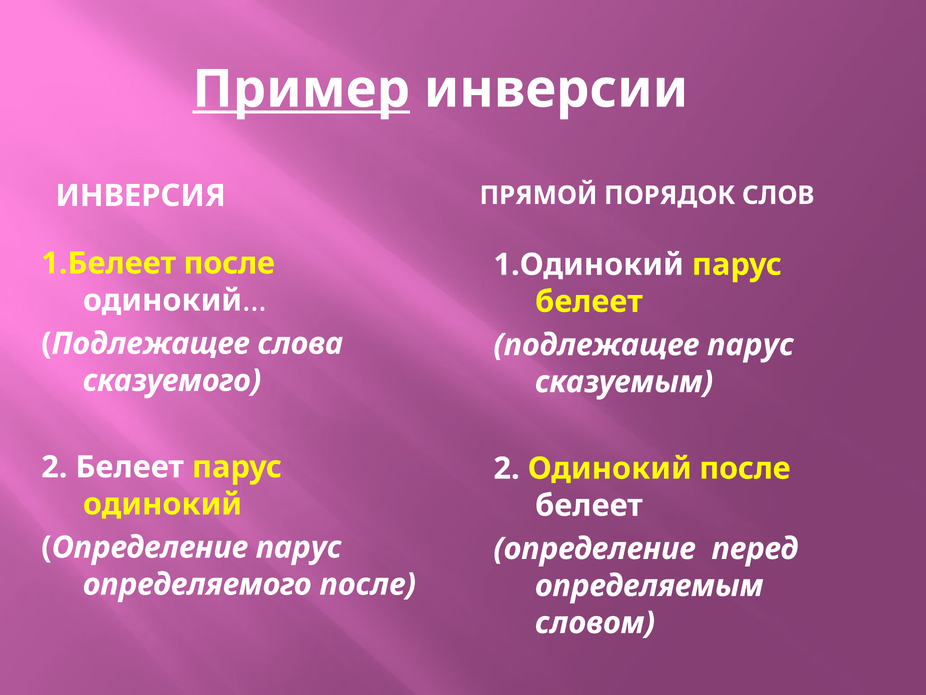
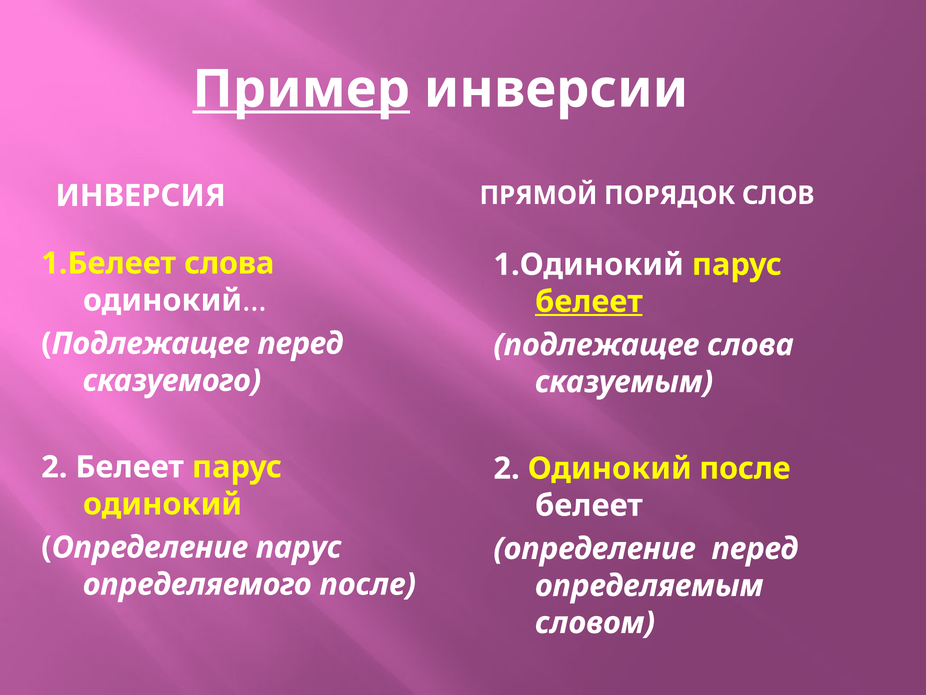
1.Белеет после: после -> слова
белеет at (589, 302) underline: none -> present
Подлежащее слова: слова -> перед
подлежащее парус: парус -> слова
